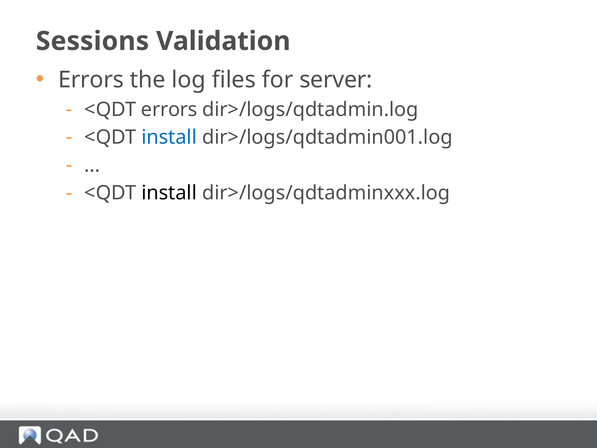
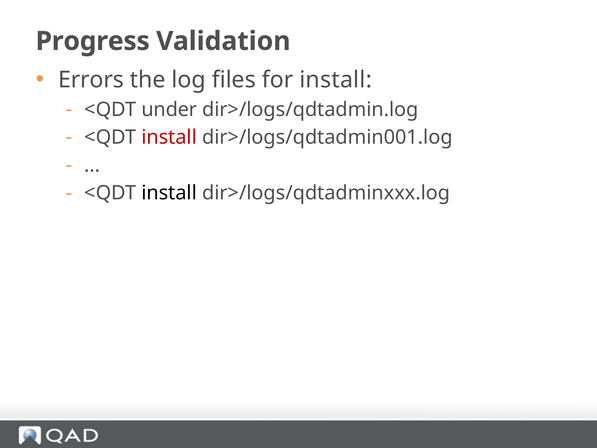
Sessions: Sessions -> Progress
for server: server -> install
<QDT errors: errors -> under
install at (169, 137) colour: blue -> red
